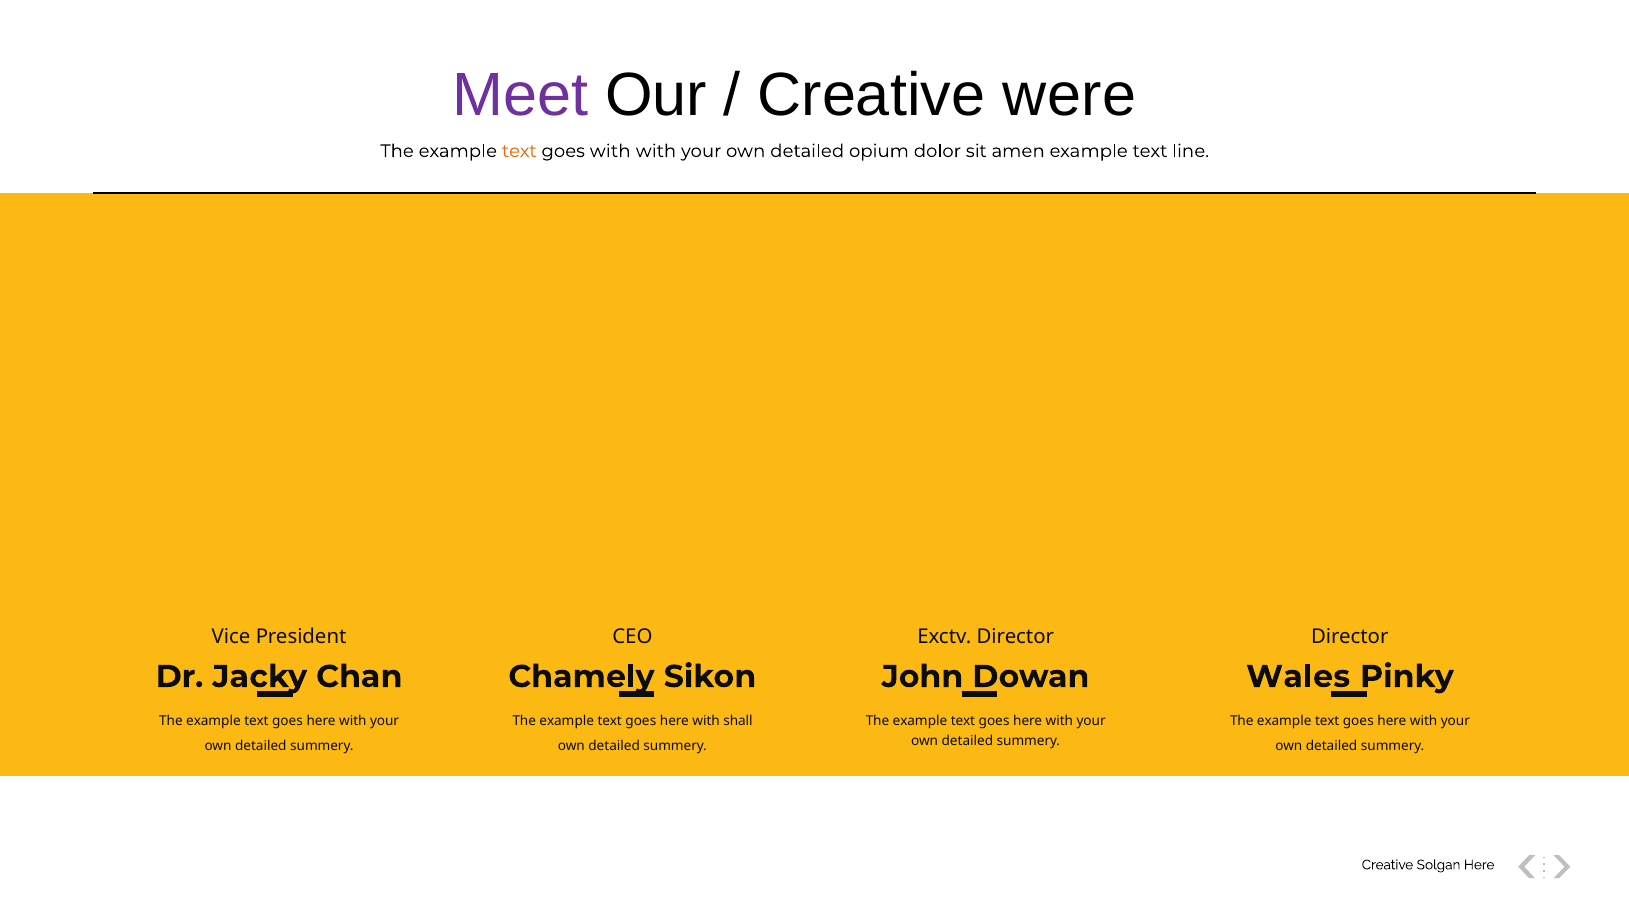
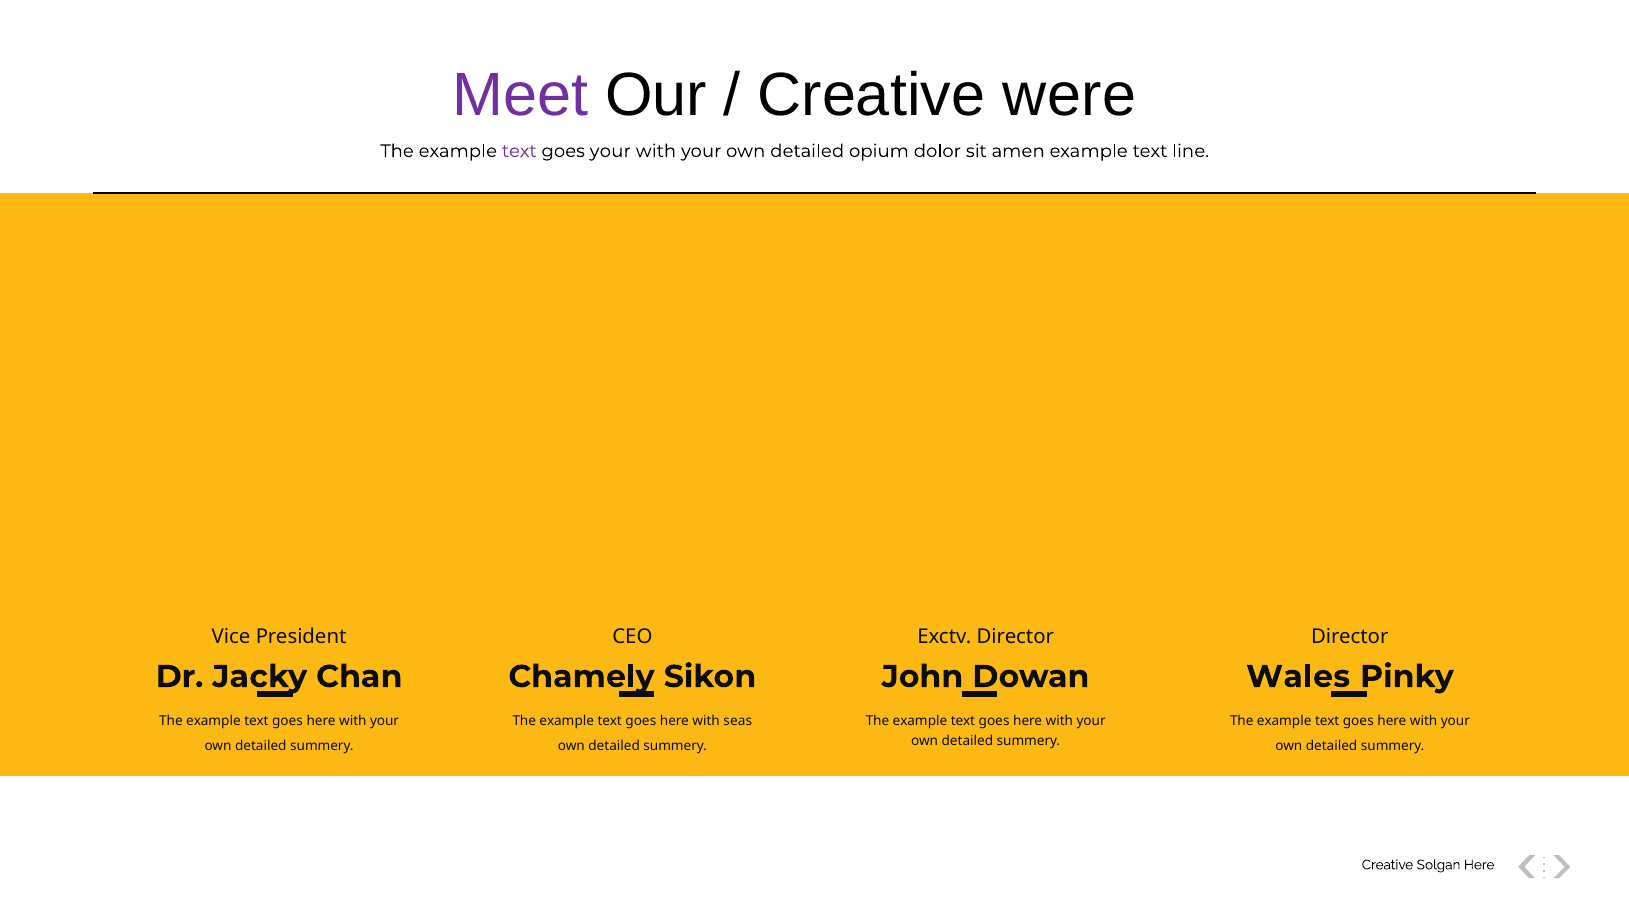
text at (519, 151) colour: orange -> purple
goes with: with -> your
shall: shall -> seas
